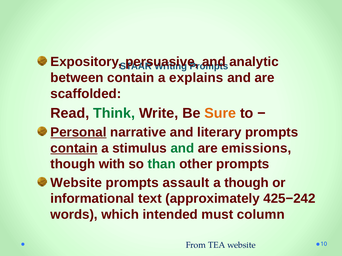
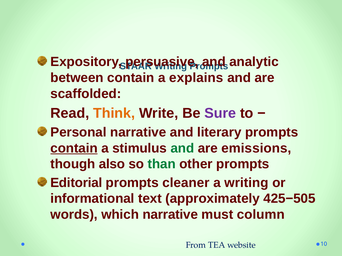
Think colour: green -> orange
Sure colour: orange -> purple
Personal underline: present -> none
with: with -> also
Website at (76, 183): Website -> Editorial
assault: assault -> cleaner
a though: though -> writing
425−242: 425−242 -> 425−505
which intended: intended -> narrative
